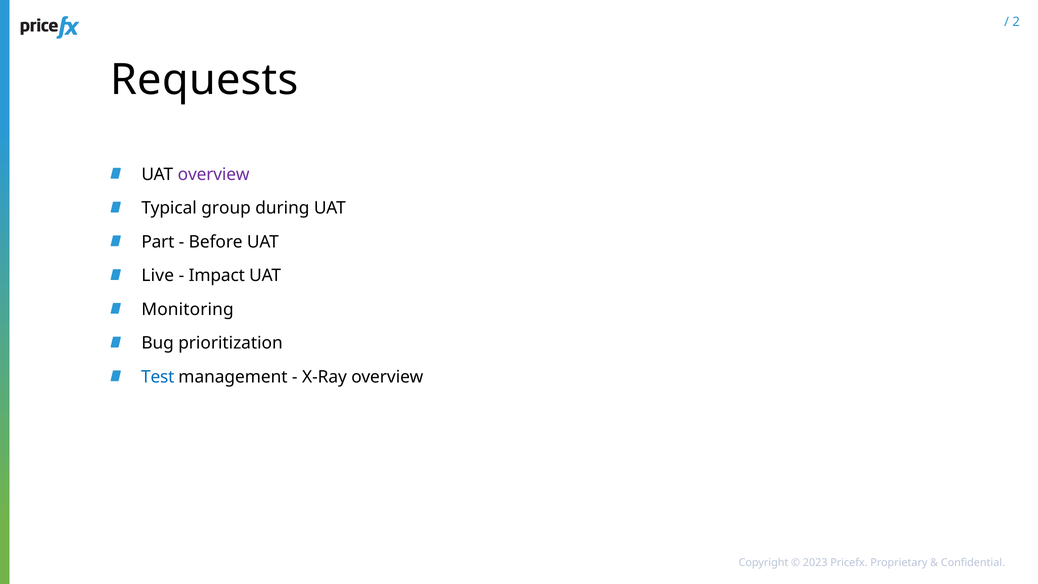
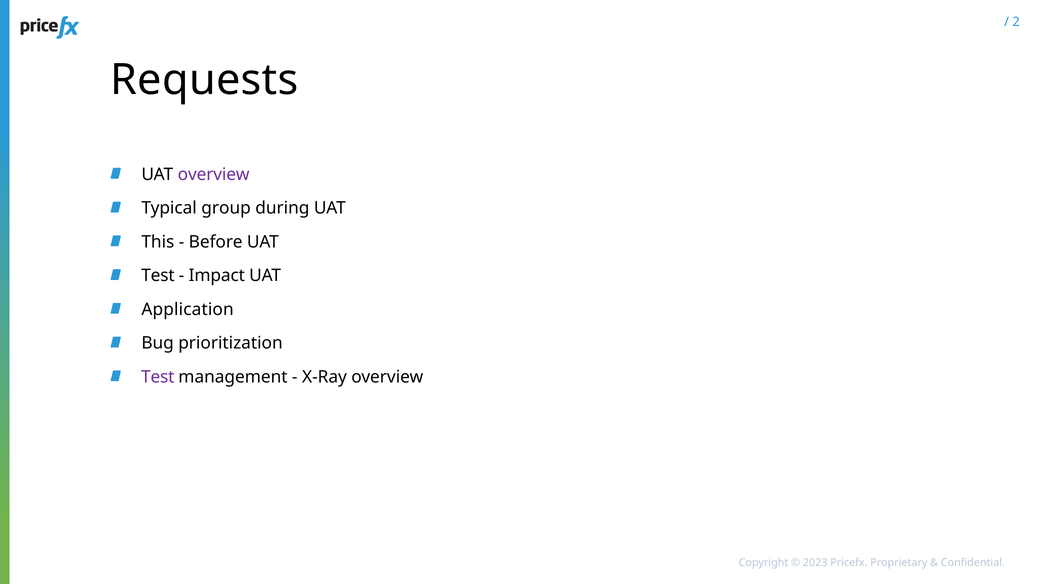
Part: Part -> This
Live at (158, 276): Live -> Test
Monitoring: Monitoring -> Application
Test at (158, 377) colour: blue -> purple
